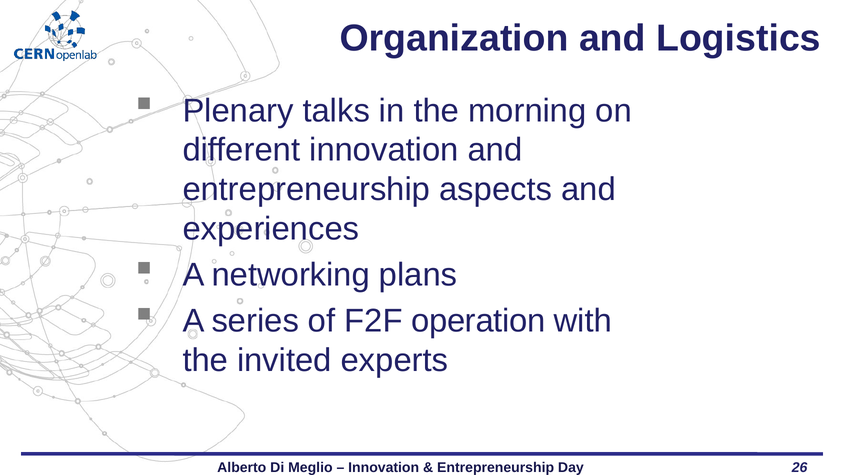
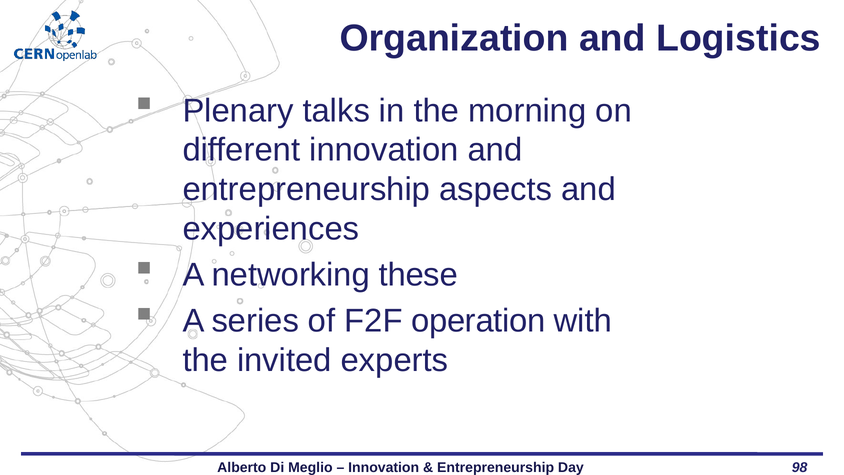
plans: plans -> these
26: 26 -> 98
